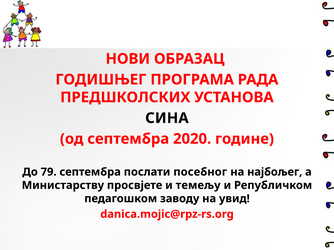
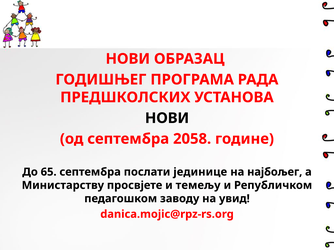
СИНА at (167, 118): СИНА -> НОВИ
2020: 2020 -> 2058
79: 79 -> 65
посебног: посебног -> јединице
